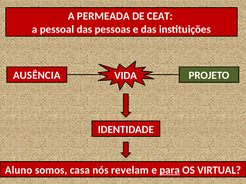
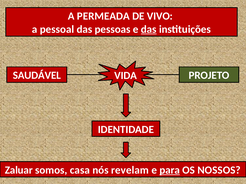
CEAT: CEAT -> VIVO
das at (149, 29) underline: none -> present
AUSÊNCIA: AUSÊNCIA -> SAUDÁVEL
Aluno: Aluno -> Zaluar
VIRTUAL: VIRTUAL -> NOSSOS
